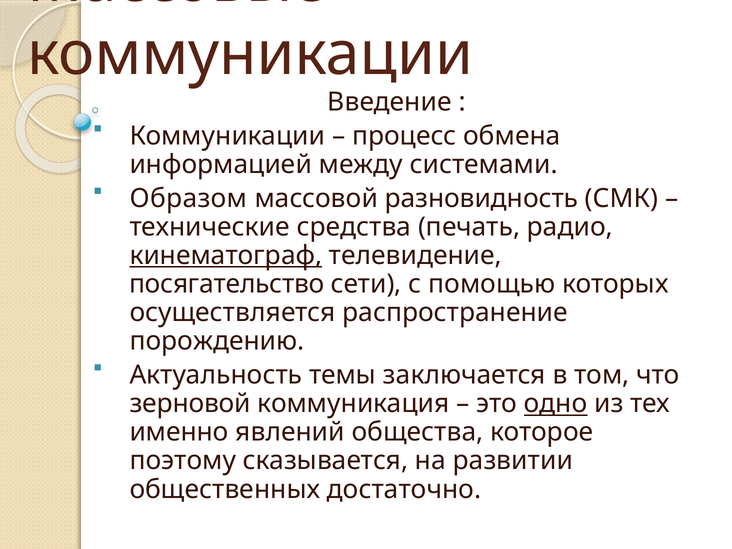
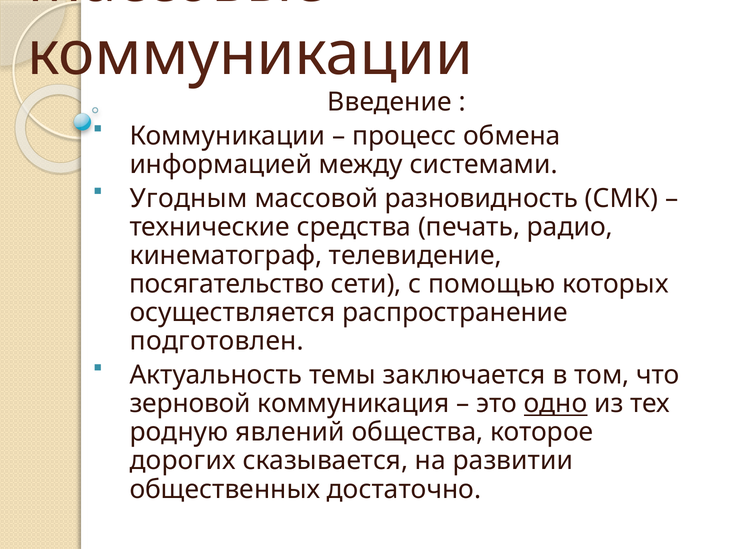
Образом: Образом -> Угодным
кинематограф underline: present -> none
порождению: порождению -> подготовлен
именно: именно -> родную
поэтому: поэтому -> дорогих
